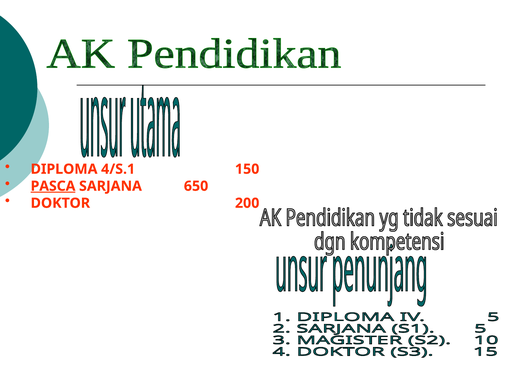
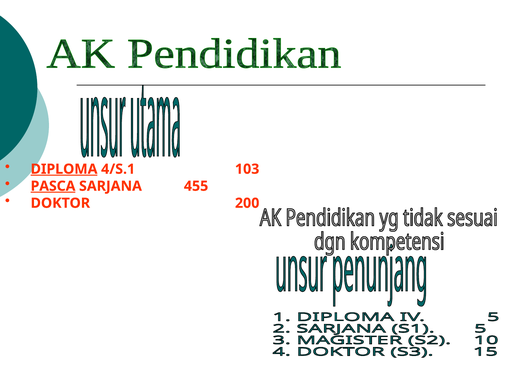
DIPLOMA underline: none -> present
150: 150 -> 103
650: 650 -> 455
